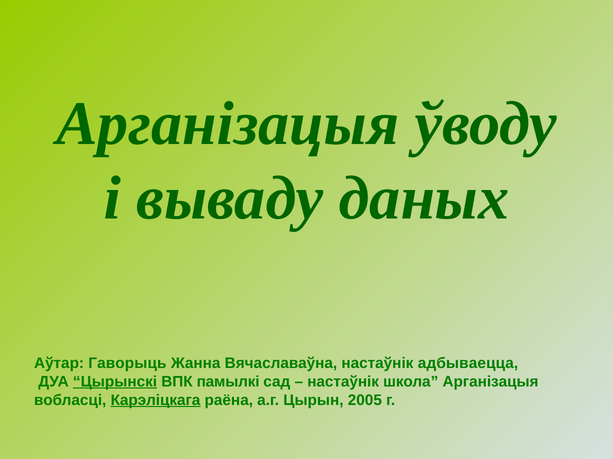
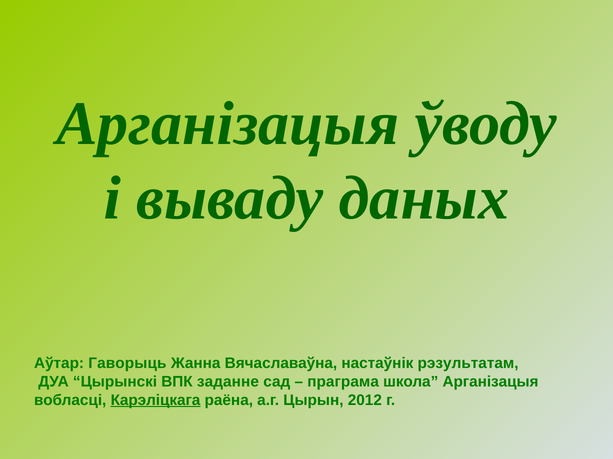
адбываецца: адбываецца -> рэзультатам
Цырынскі underline: present -> none
памылкі: памылкі -> заданне
настаўнік at (343, 382): настаўнік -> праграма
2005: 2005 -> 2012
